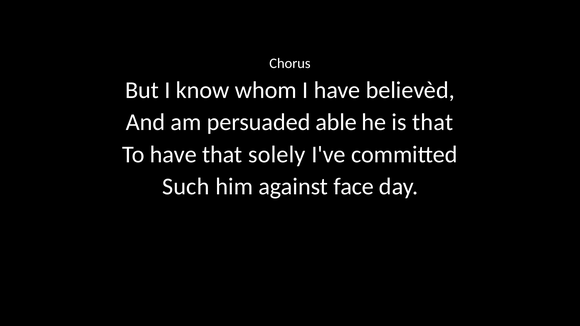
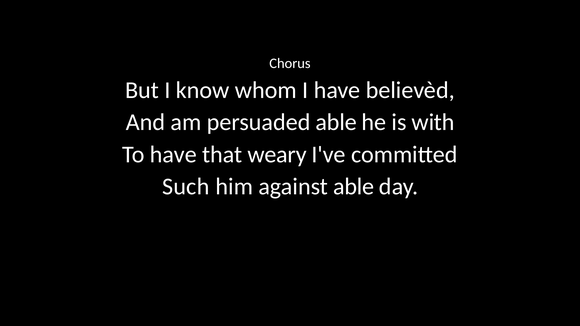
is that: that -> with
solely: solely -> weary
against face: face -> able
